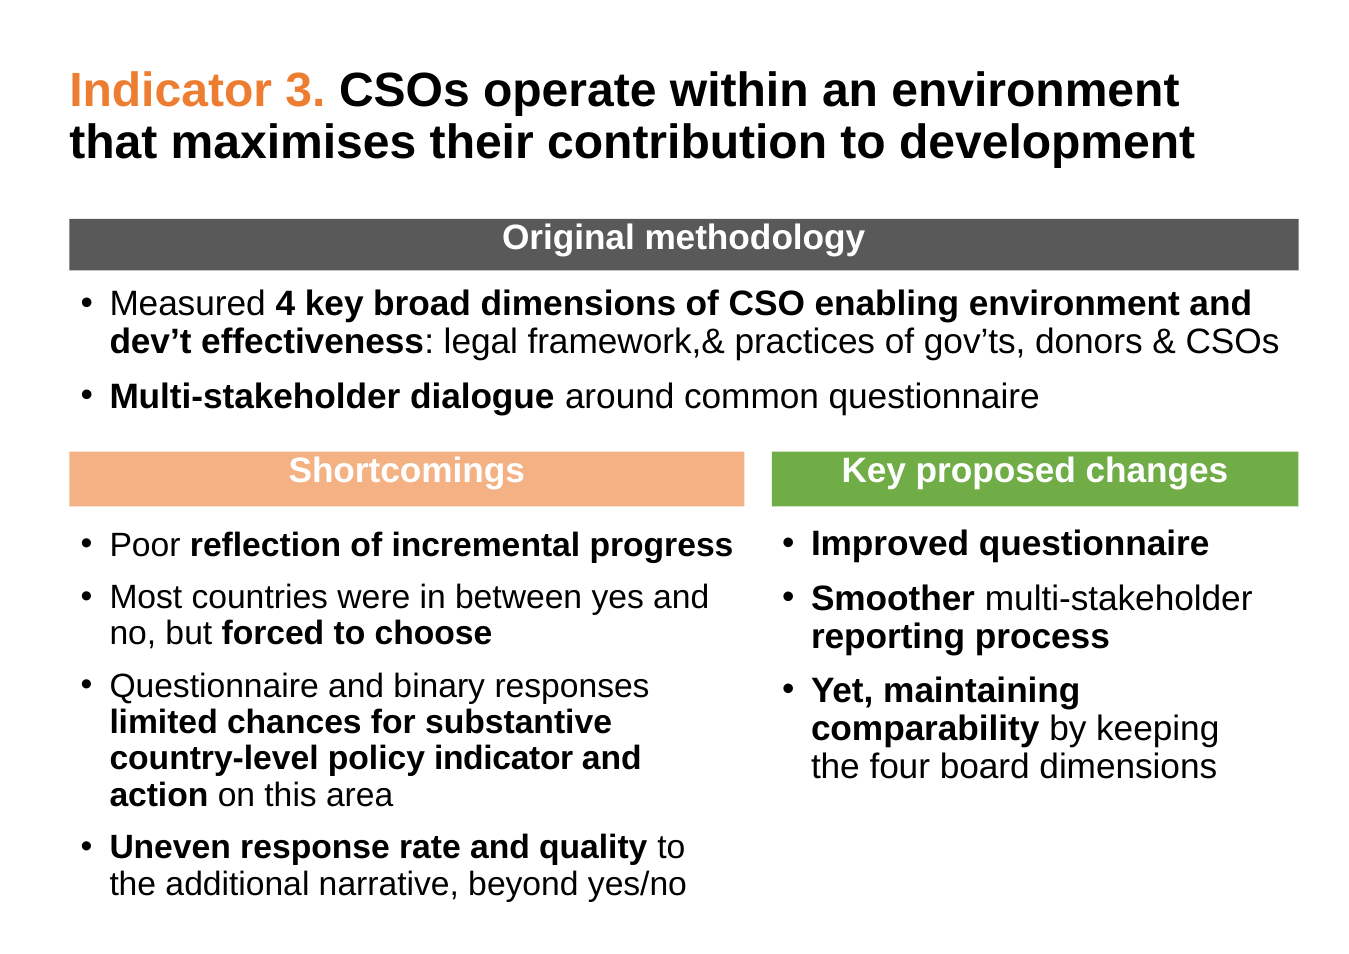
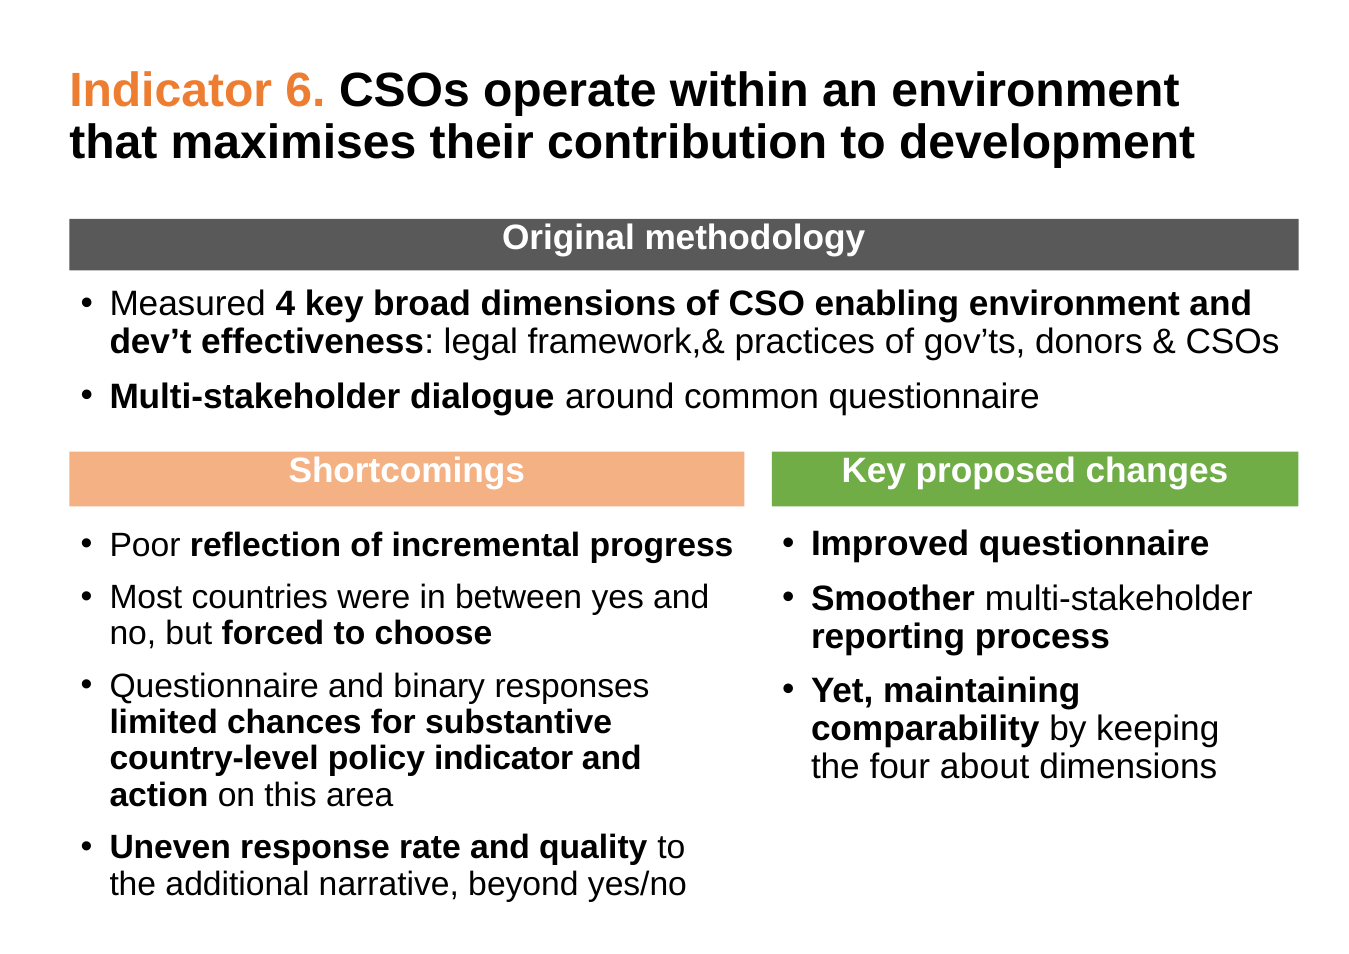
3: 3 -> 6
board: board -> about
